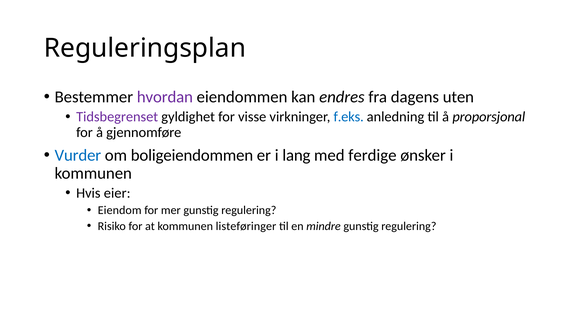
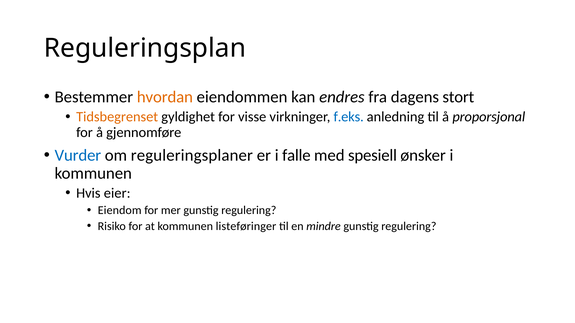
hvordan colour: purple -> orange
uten: uten -> stort
Tidsbegrenset colour: purple -> orange
boligeiendommen: boligeiendommen -> reguleringsplaner
lang: lang -> falle
ferdige: ferdige -> spesiell
